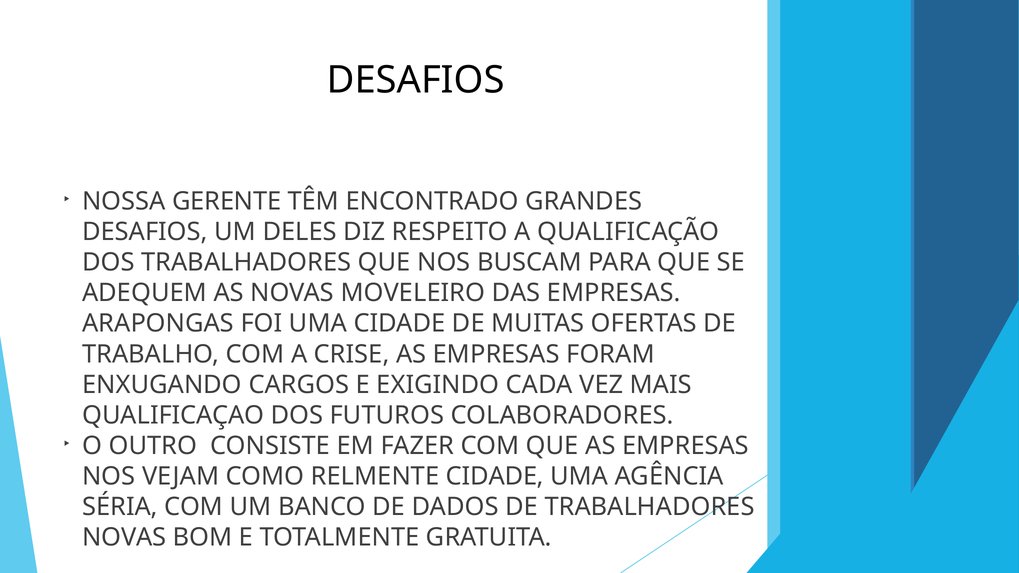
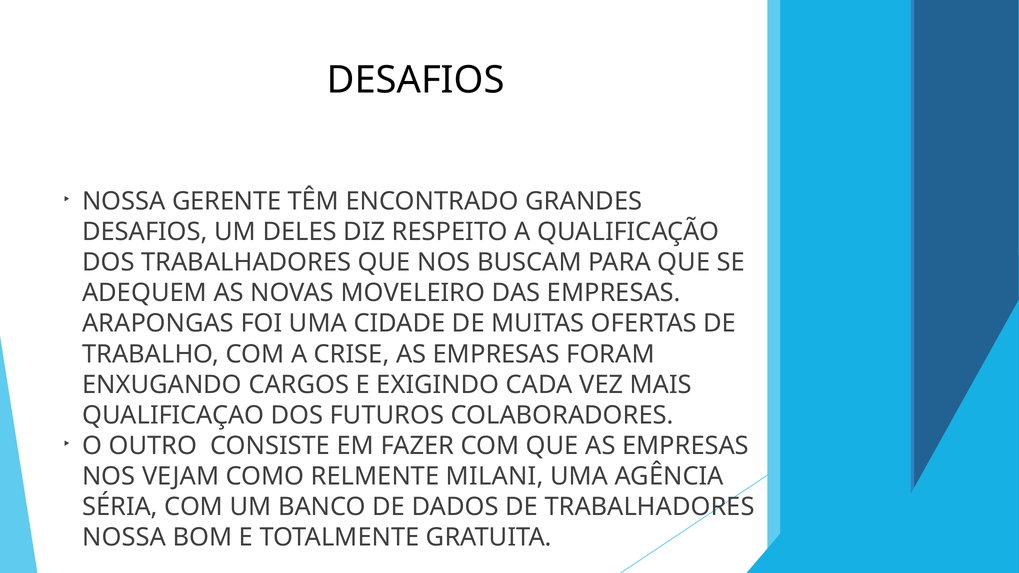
RELMENTE CIDADE: CIDADE -> MILANI
NOVAS at (124, 538): NOVAS -> NOSSA
